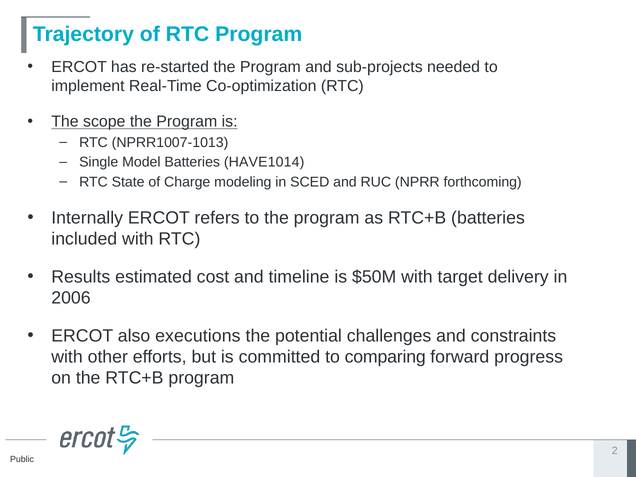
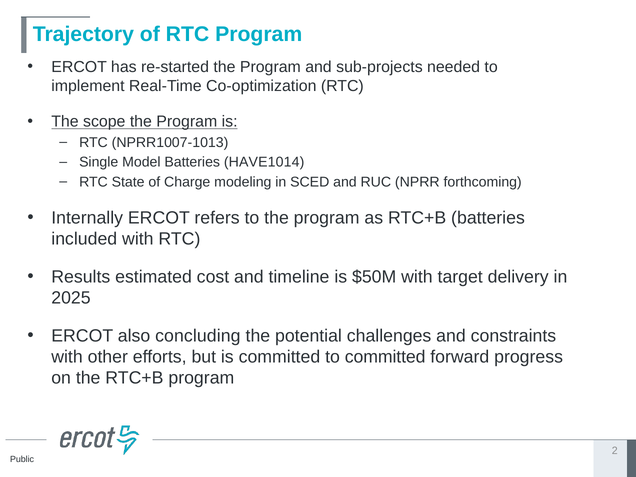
2006: 2006 -> 2025
executions: executions -> concluding
to comparing: comparing -> committed
